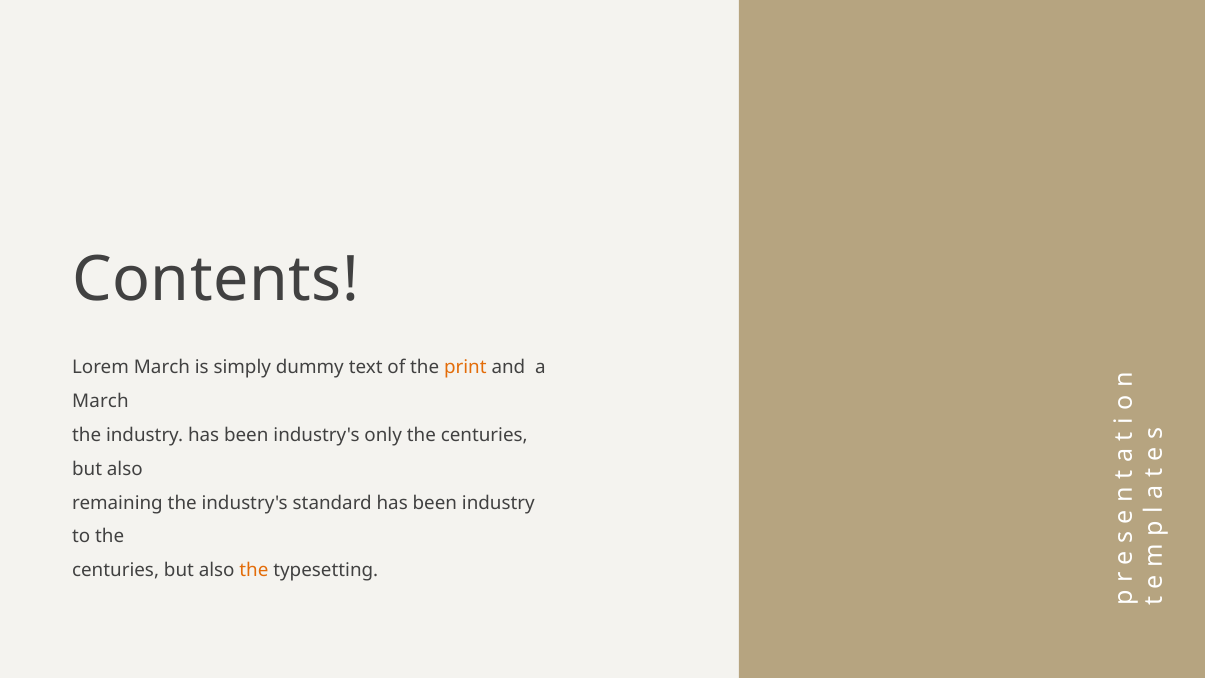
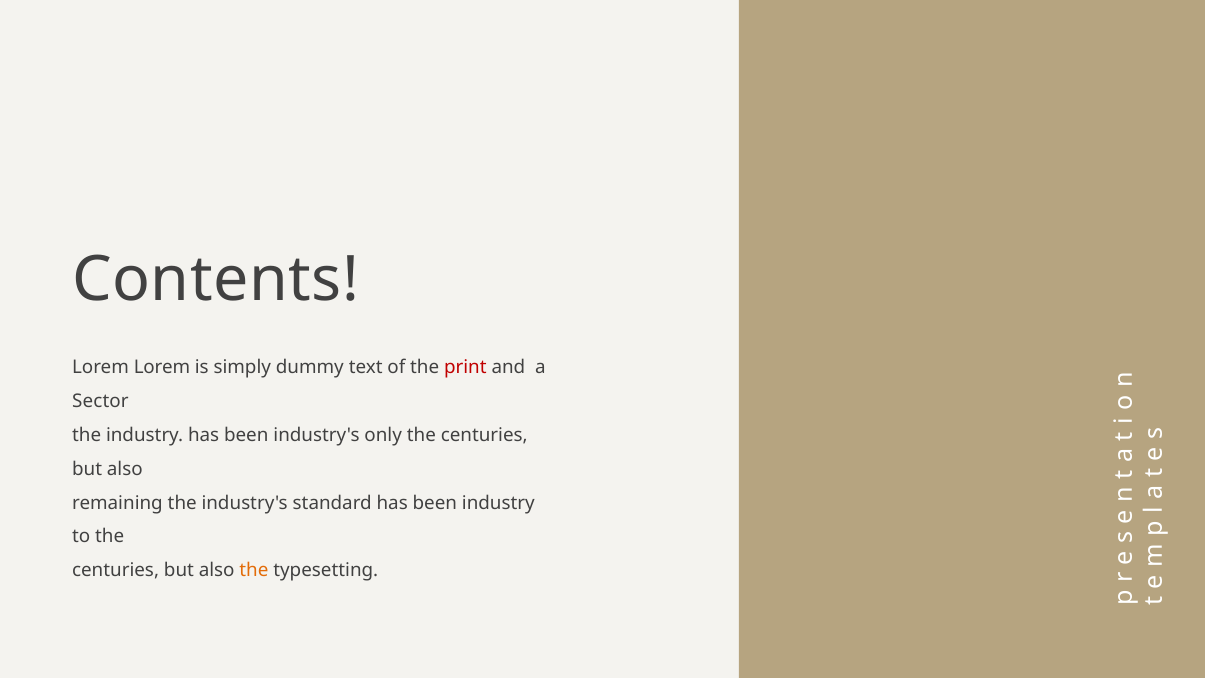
Lorem March: March -> Lorem
print colour: orange -> red
March at (100, 401): March -> Sector
